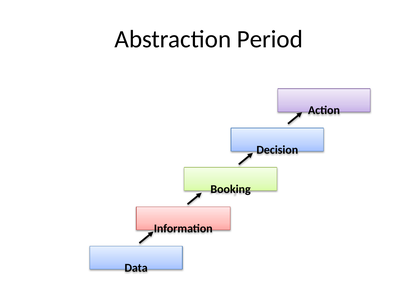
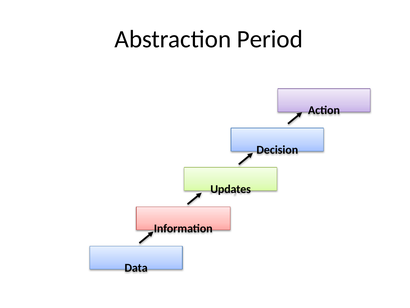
Booking: Booking -> Updates
